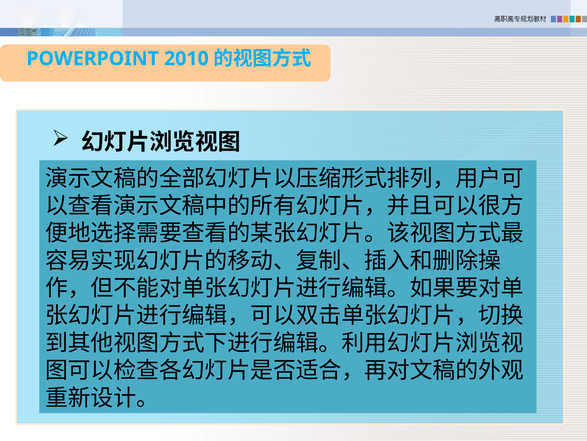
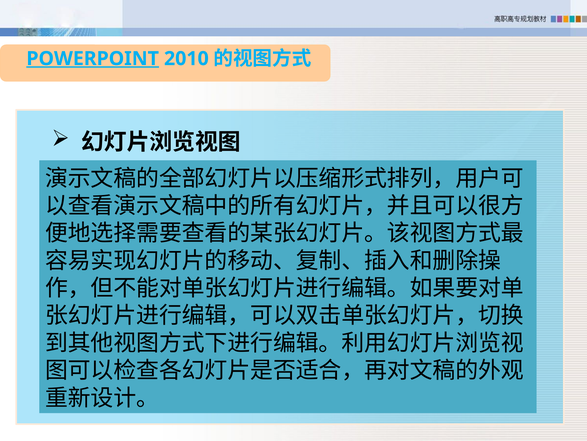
POWERPOINT underline: none -> present
